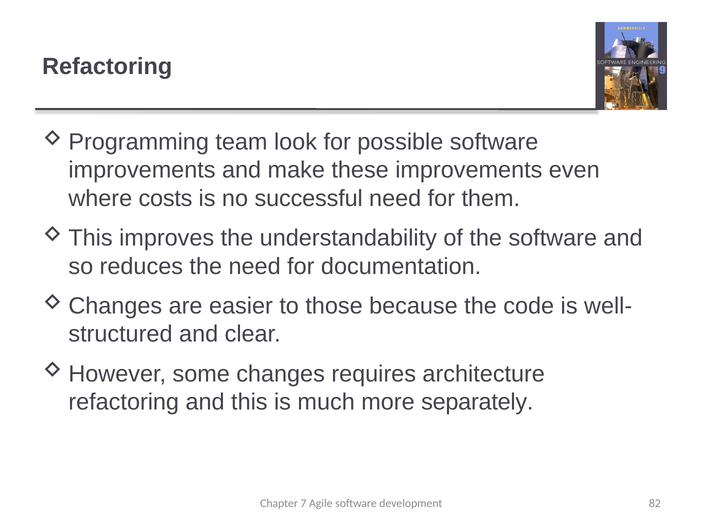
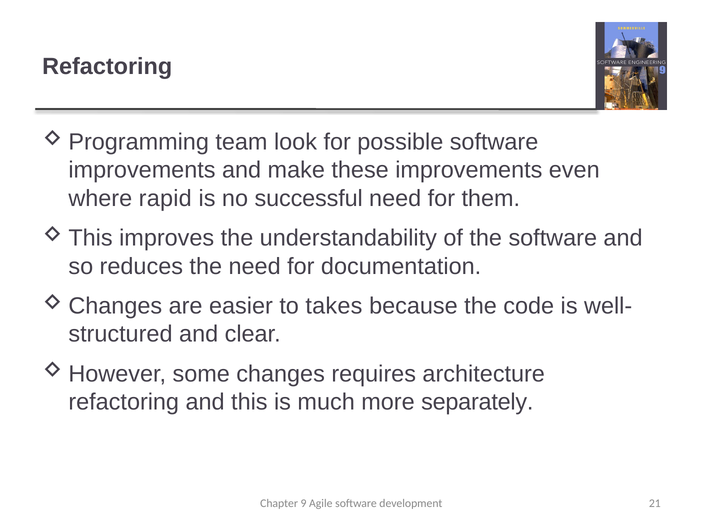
costs: costs -> rapid
those: those -> takes
7: 7 -> 9
82: 82 -> 21
